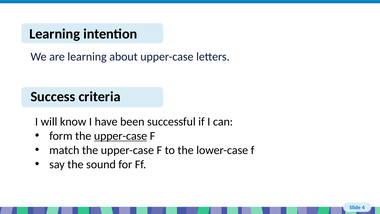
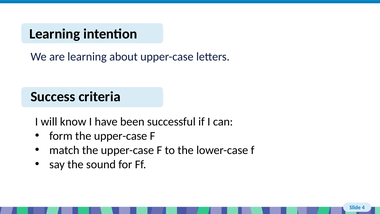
upper-case at (121, 136) underline: present -> none
